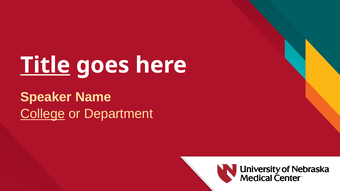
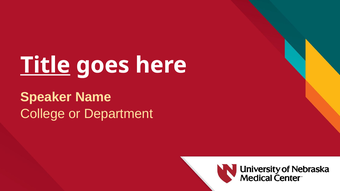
College underline: present -> none
